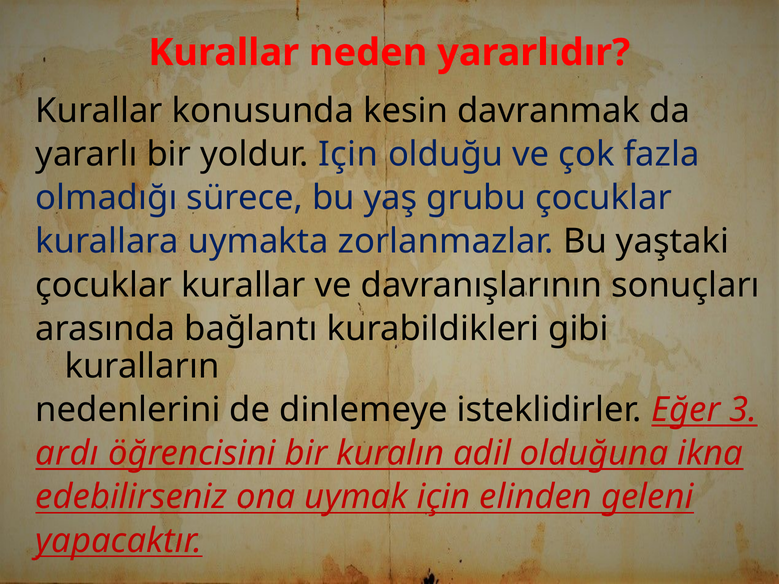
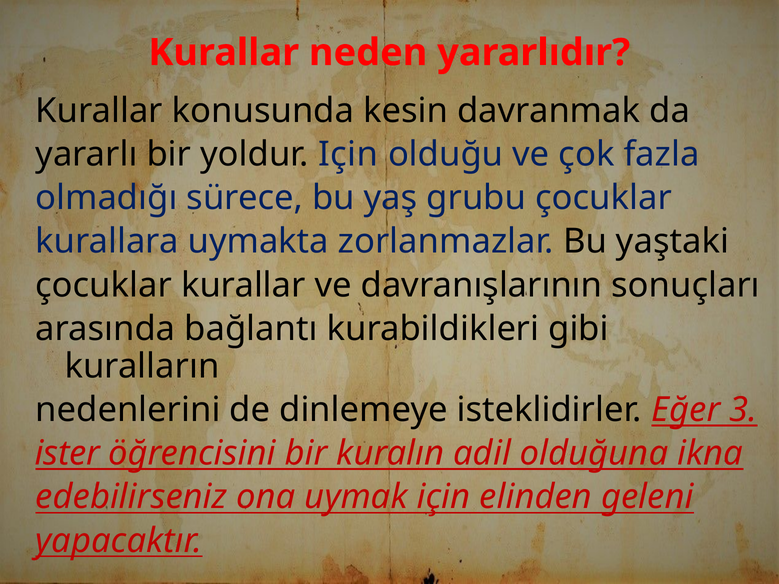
ardı: ardı -> ister
